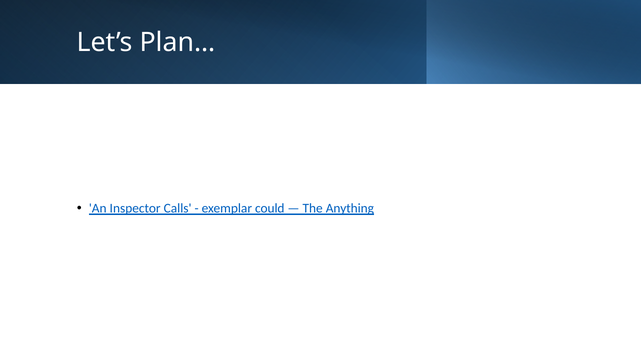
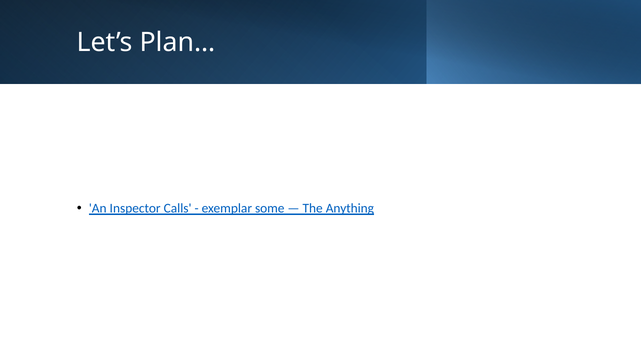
could: could -> some
